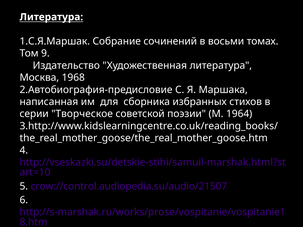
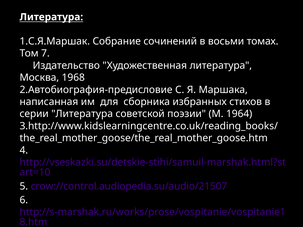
Том 9: 9 -> 7
серии Творческое: Творческое -> Литература
